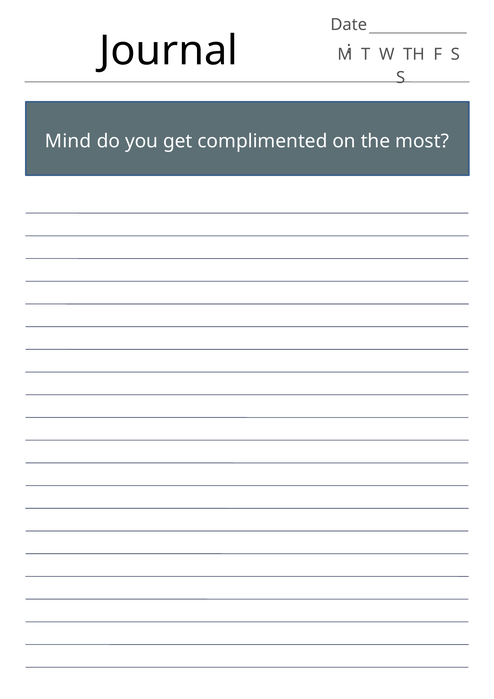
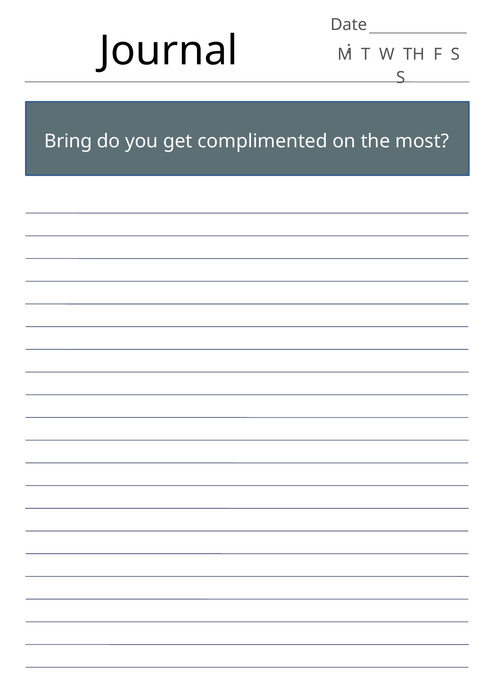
Mind: Mind -> Bring
